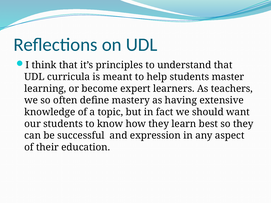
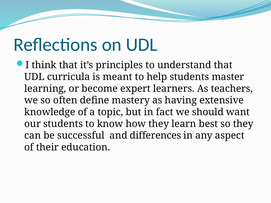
expression: expression -> differences
